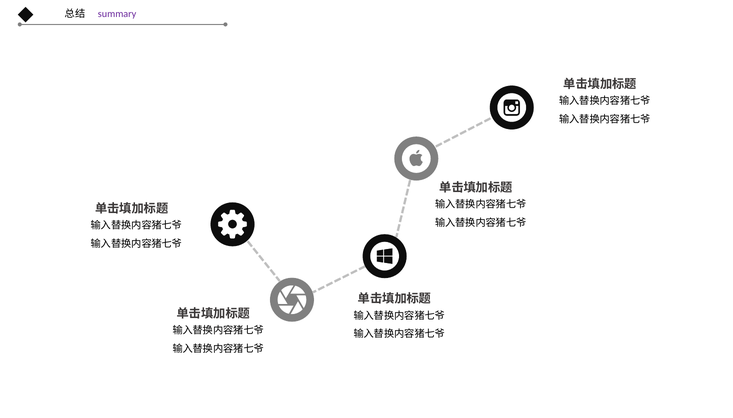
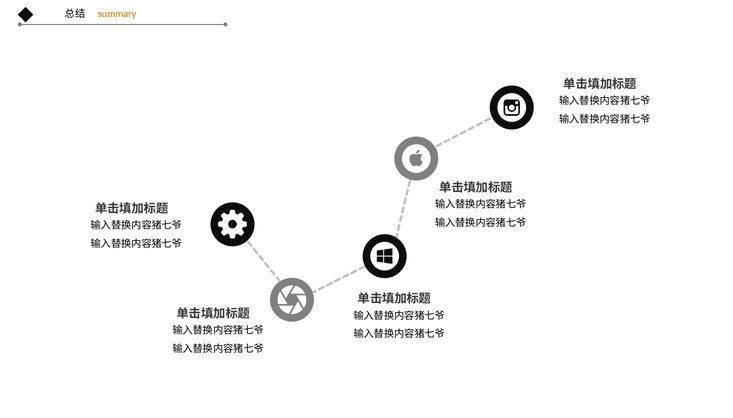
summary colour: purple -> orange
